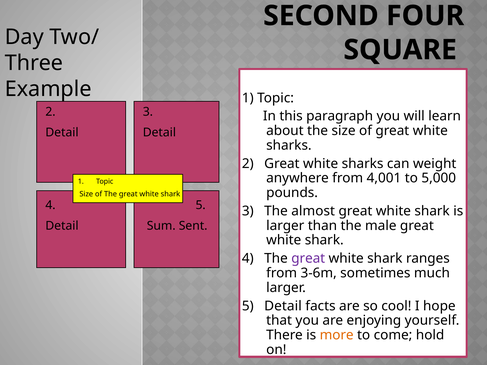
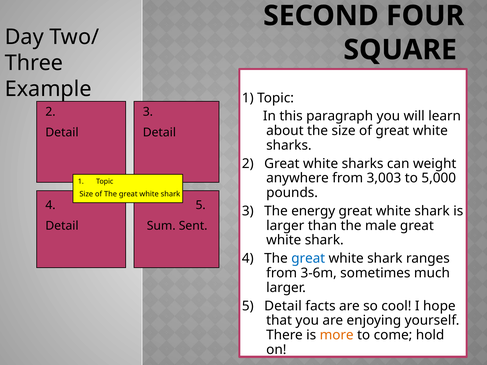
4,001: 4,001 -> 3,003
almost: almost -> energy
great at (308, 259) colour: purple -> blue
